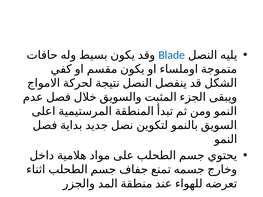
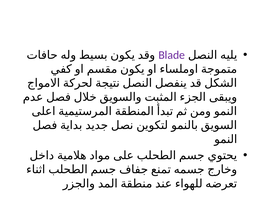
Blade colour: blue -> purple
